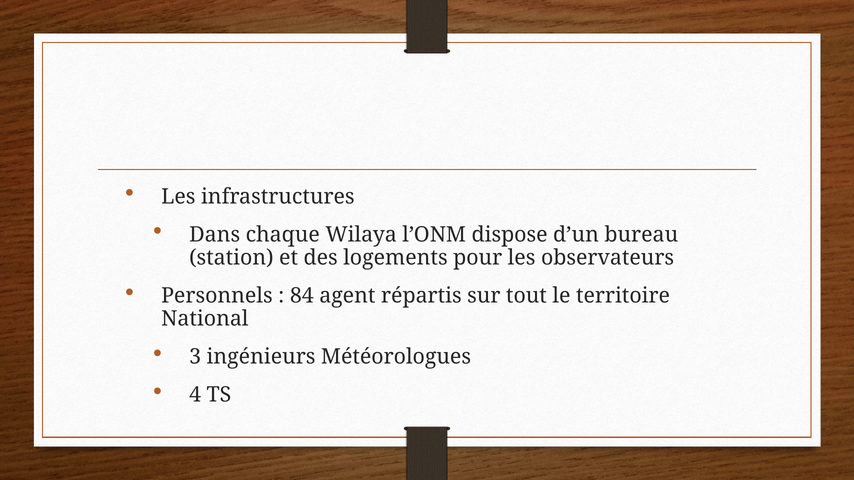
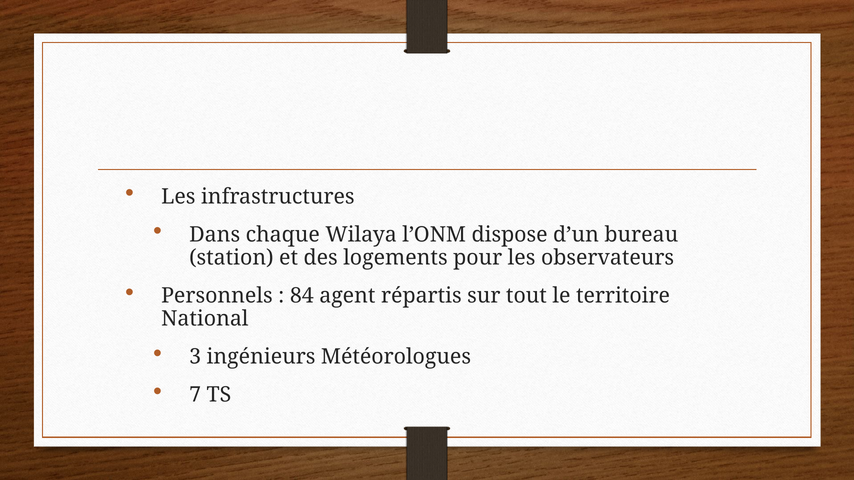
4: 4 -> 7
